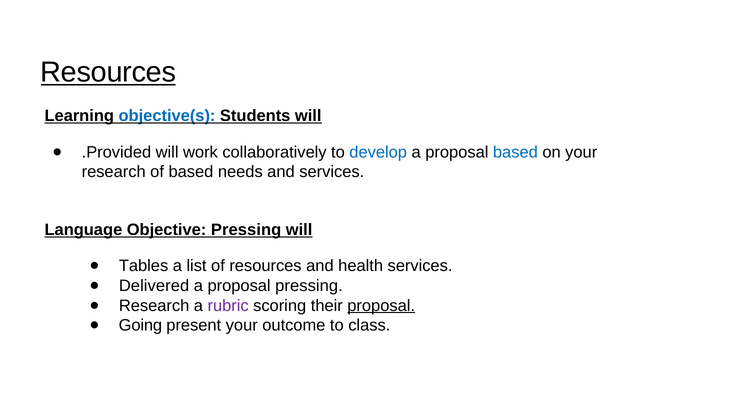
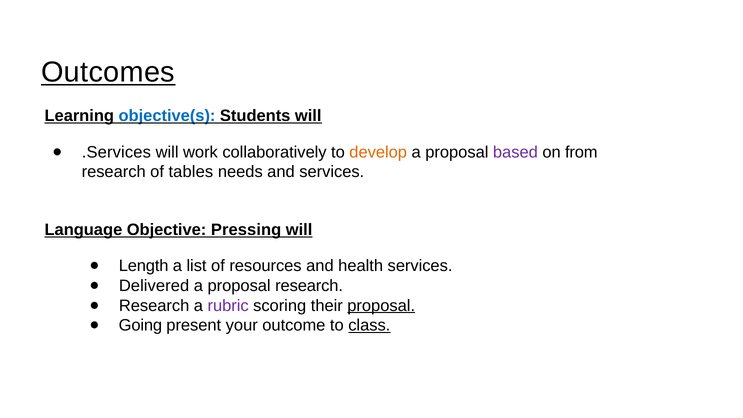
Resources at (108, 72): Resources -> Outcomes
.Provided: .Provided -> .Services
develop colour: blue -> orange
based at (515, 152) colour: blue -> purple
on your: your -> from
of based: based -> tables
Tables: Tables -> Length
proposal pressing: pressing -> research
class underline: none -> present
